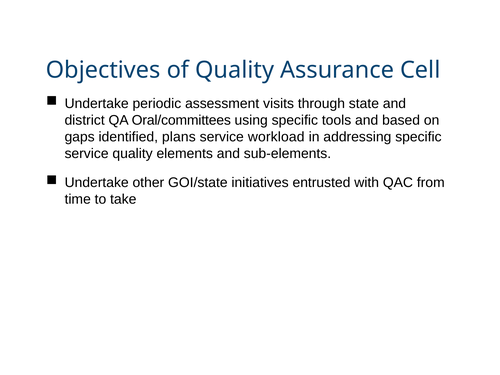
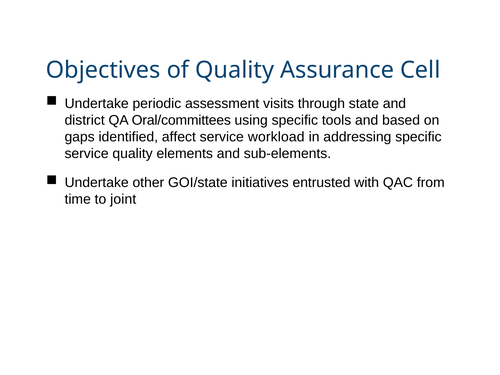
plans: plans -> affect
take: take -> joint
